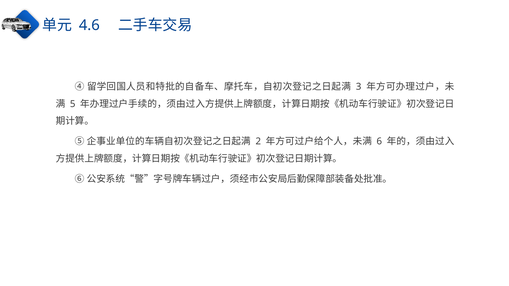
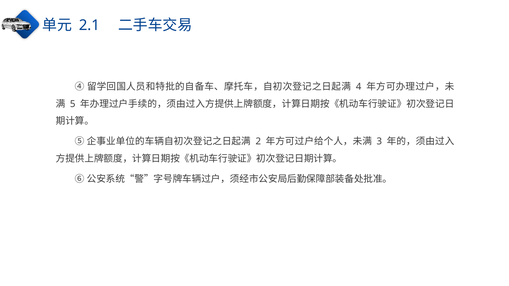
4.6: 4.6 -> 2.1
3: 3 -> 4
6: 6 -> 3
